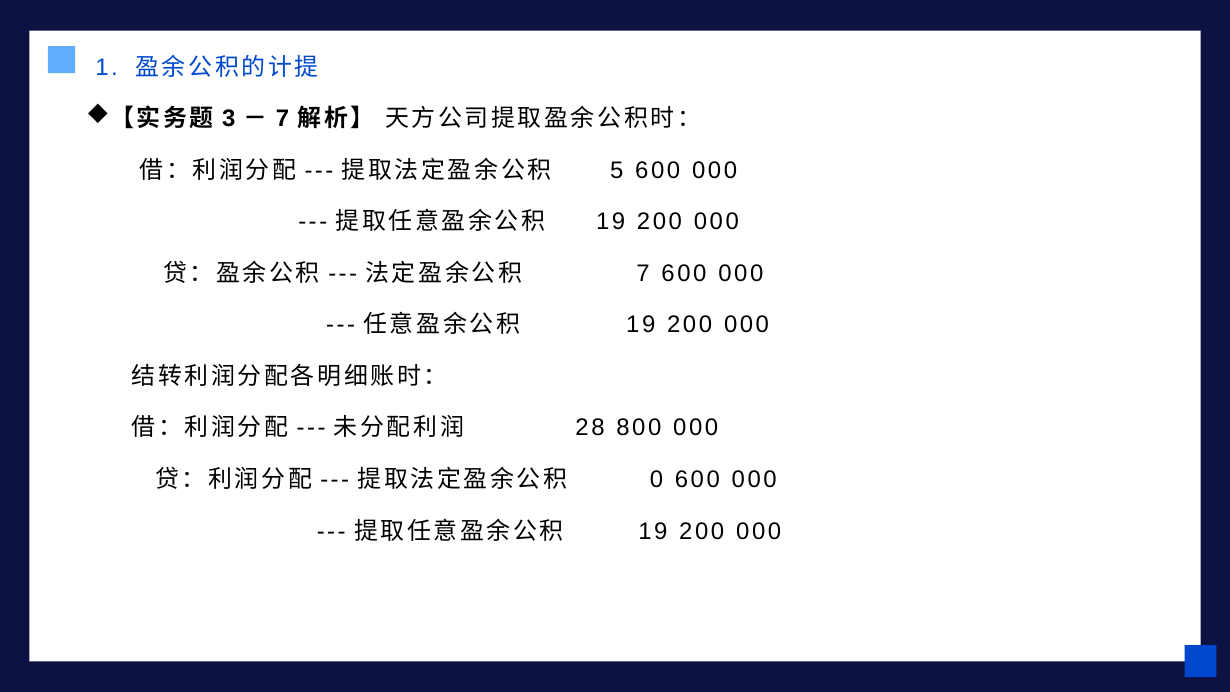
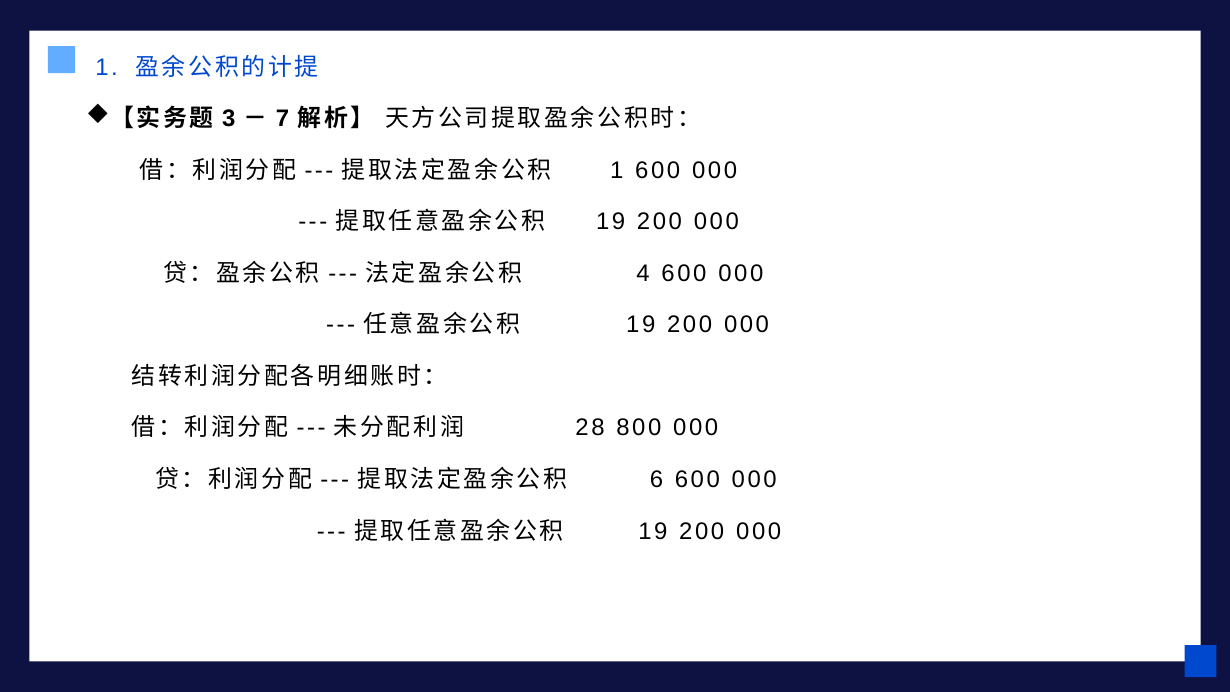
5 at (617, 170): 5 -> 1
7 at (643, 273): 7 -> 4
0: 0 -> 6
